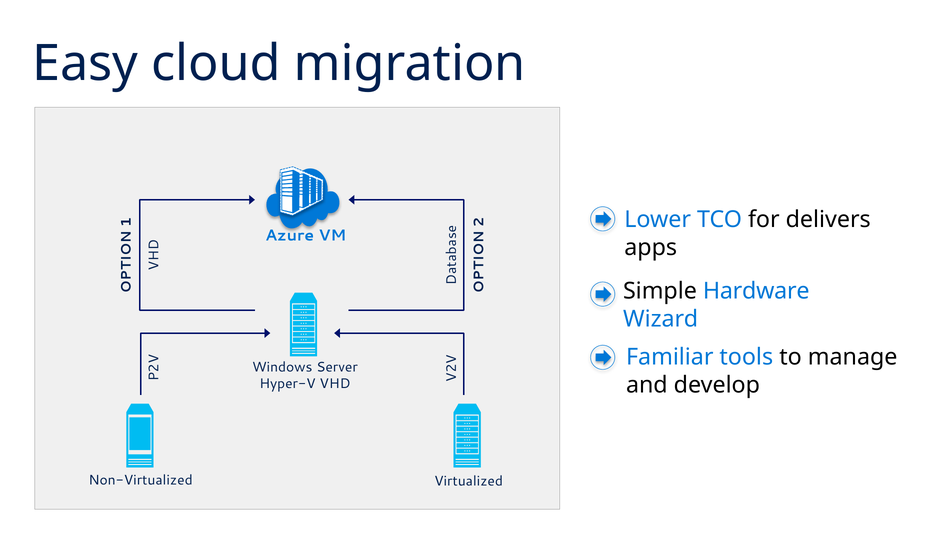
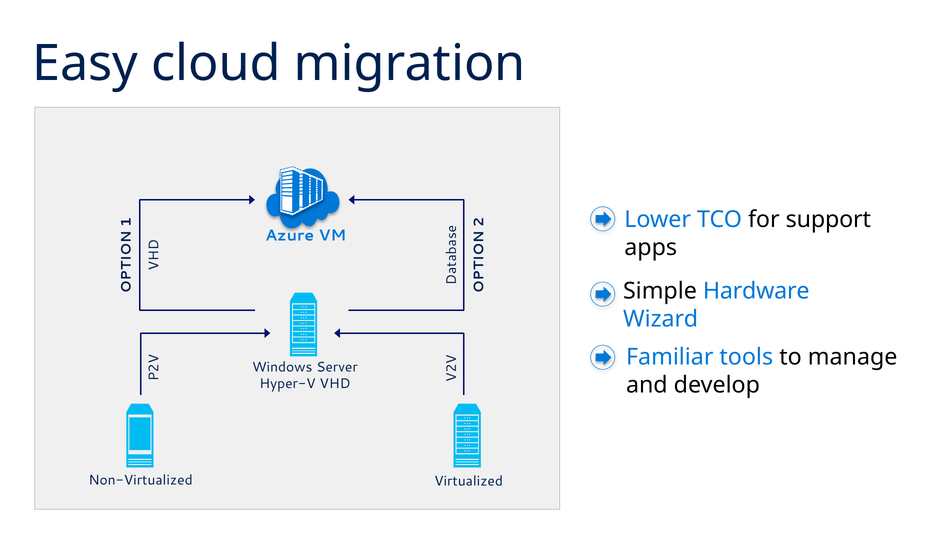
delivers: delivers -> support
